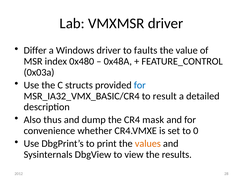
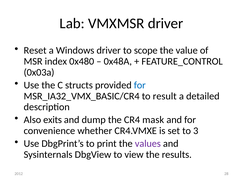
Differ: Differ -> Reset
faults: faults -> scope
thus: thus -> exits
0: 0 -> 3
values colour: orange -> purple
